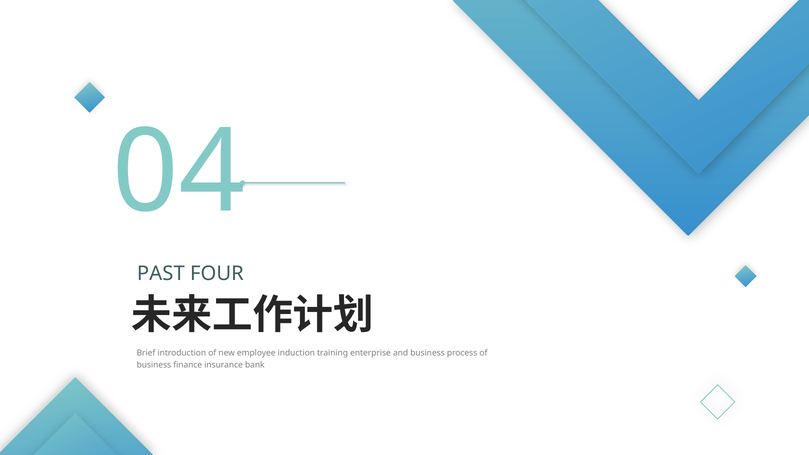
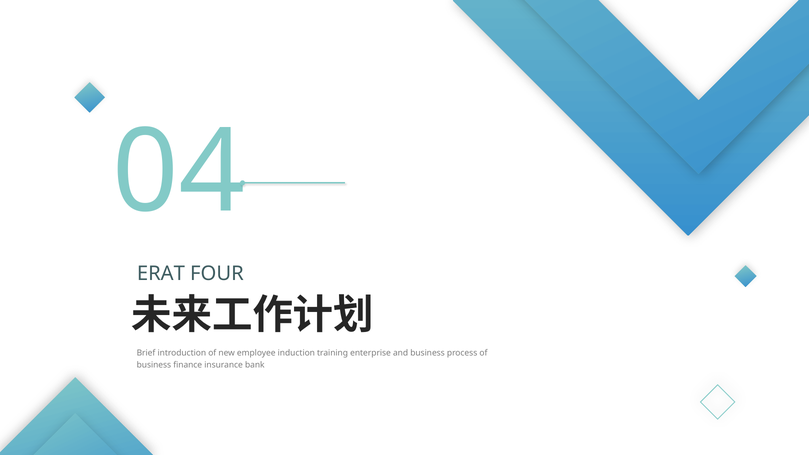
PAST: PAST -> ERAT
